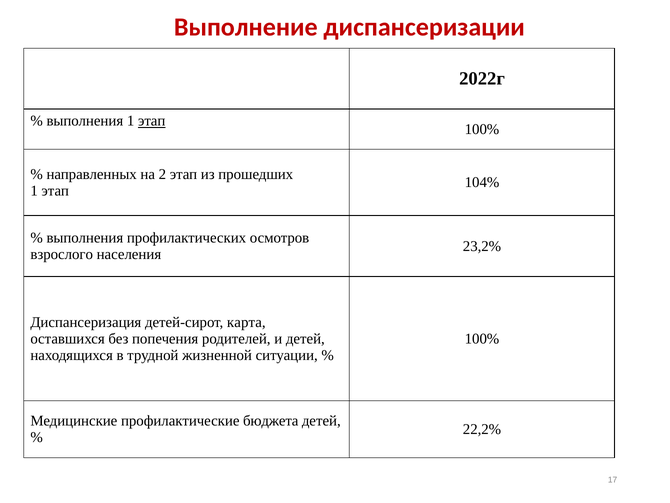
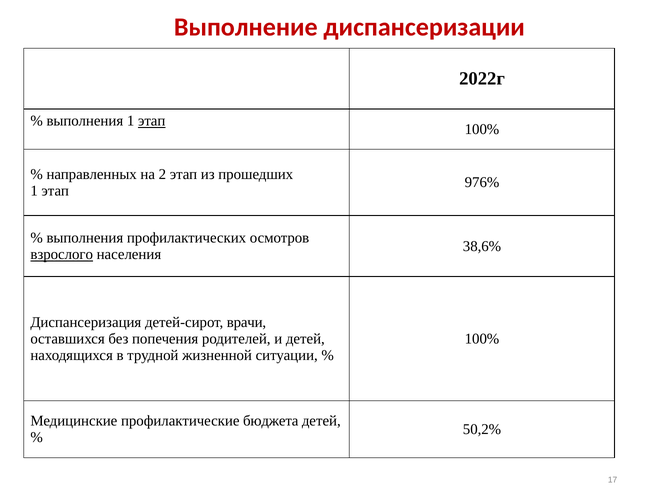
104%: 104% -> 976%
23,2%: 23,2% -> 38,6%
взрослого underline: none -> present
карта: карта -> врачи
22,2%: 22,2% -> 50,2%
